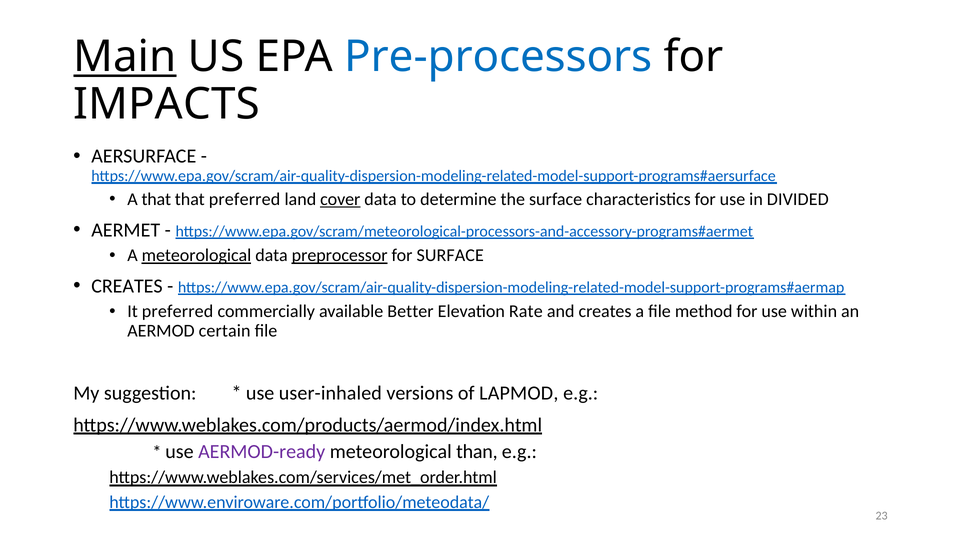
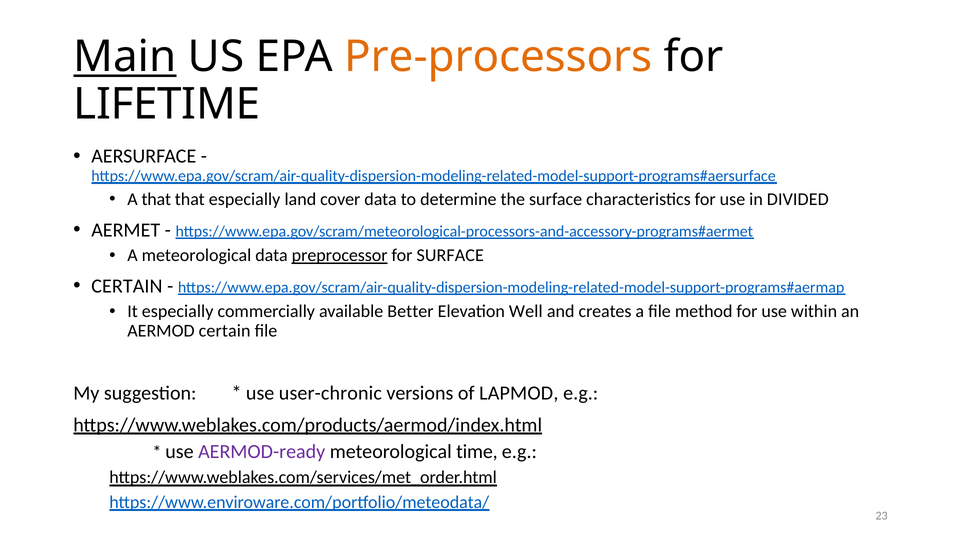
Pre-processors colour: blue -> orange
IMPACTS: IMPACTS -> LIFETIME
that preferred: preferred -> especially
cover underline: present -> none
meteorological at (197, 256) underline: present -> none
CREATES at (127, 286): CREATES -> CERTAIN
It preferred: preferred -> especially
Rate: Rate -> Well
user-inhaled: user-inhaled -> user-chronic
than: than -> time
